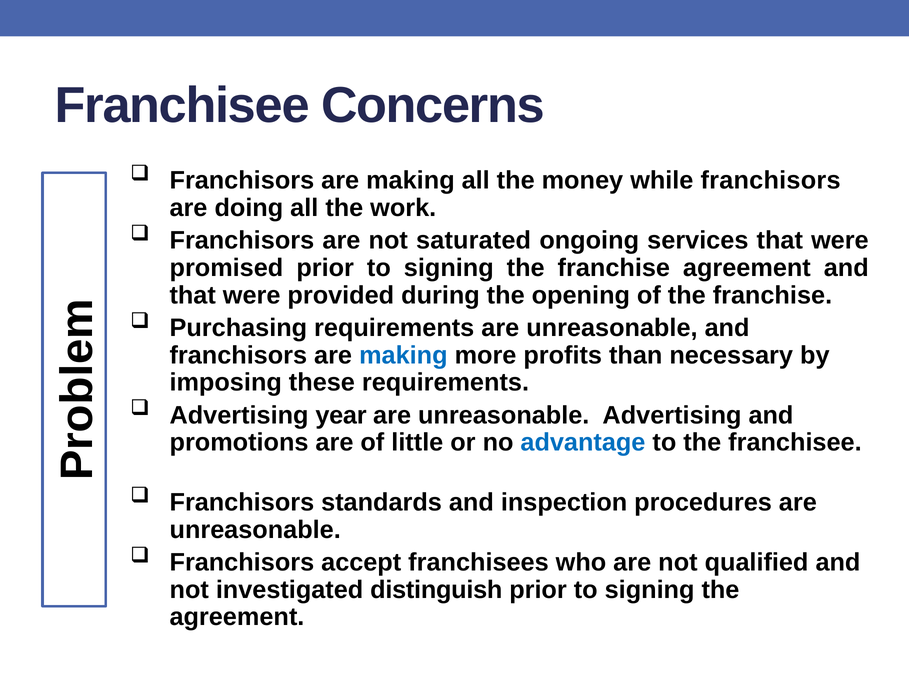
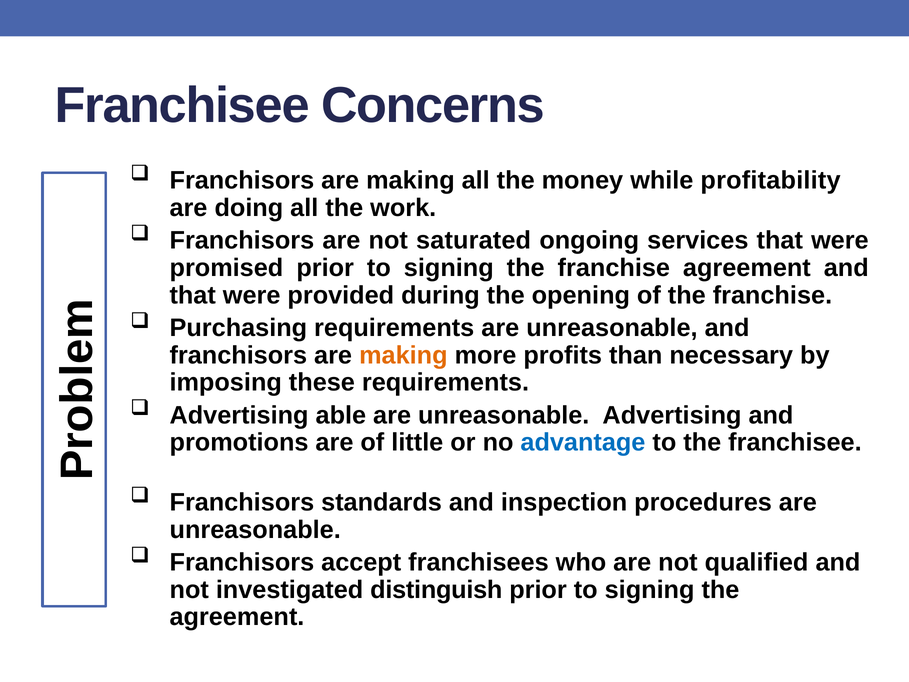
while franchisors: franchisors -> profitability
making at (403, 355) colour: blue -> orange
year: year -> able
